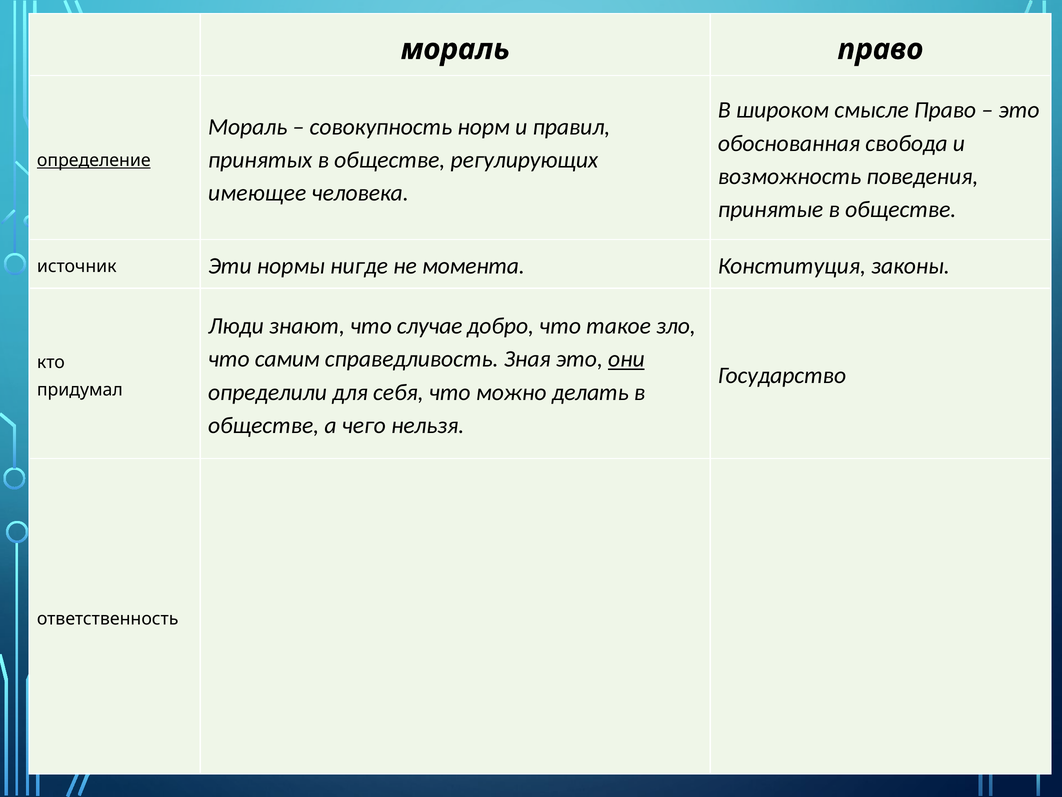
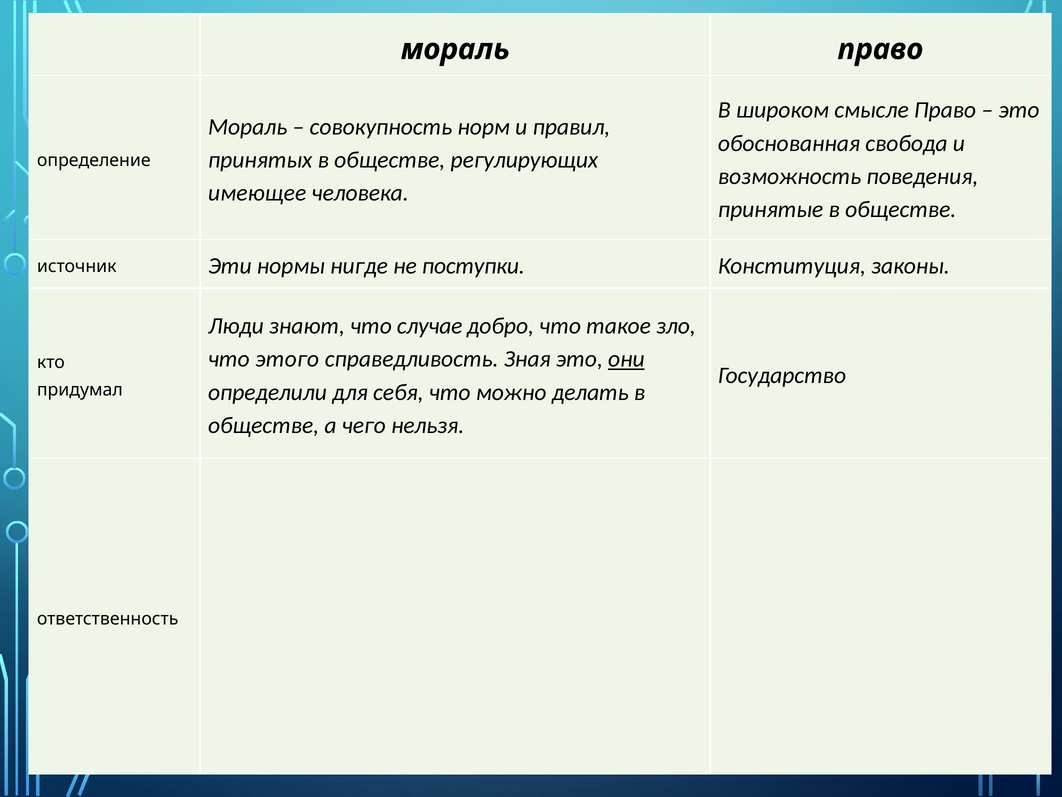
определение underline: present -> none
момента: момента -> поступки
самим: самим -> этого
